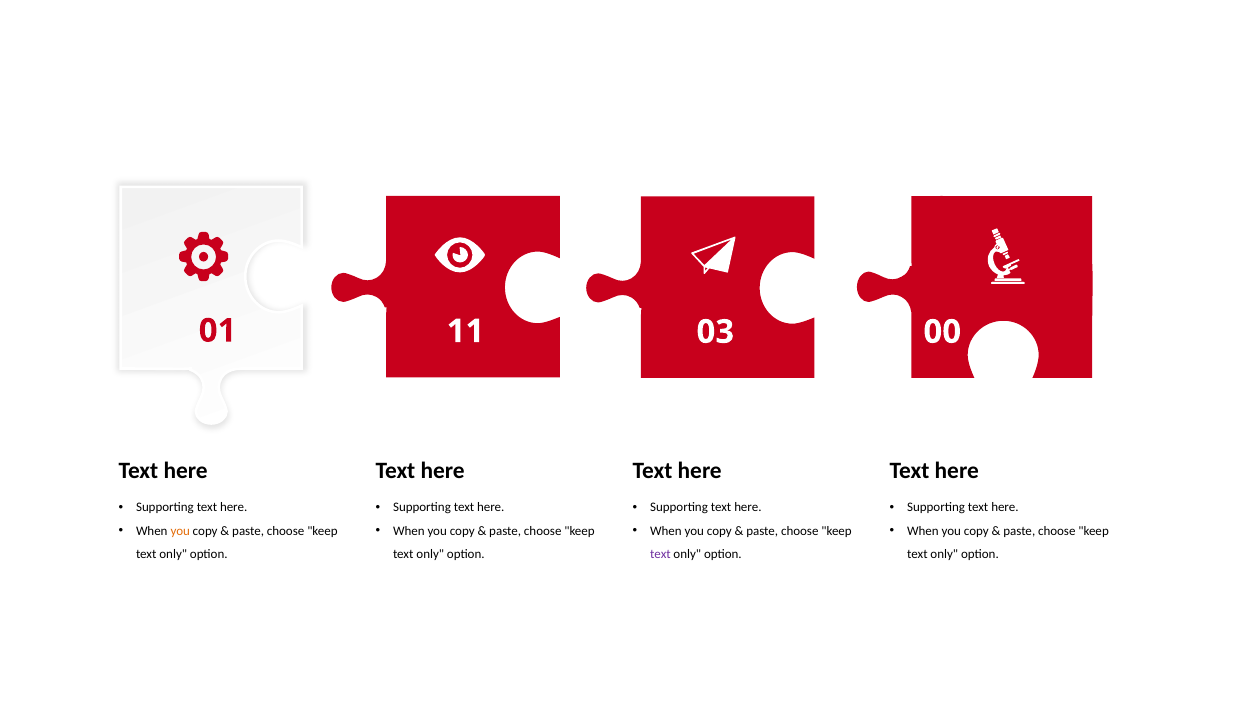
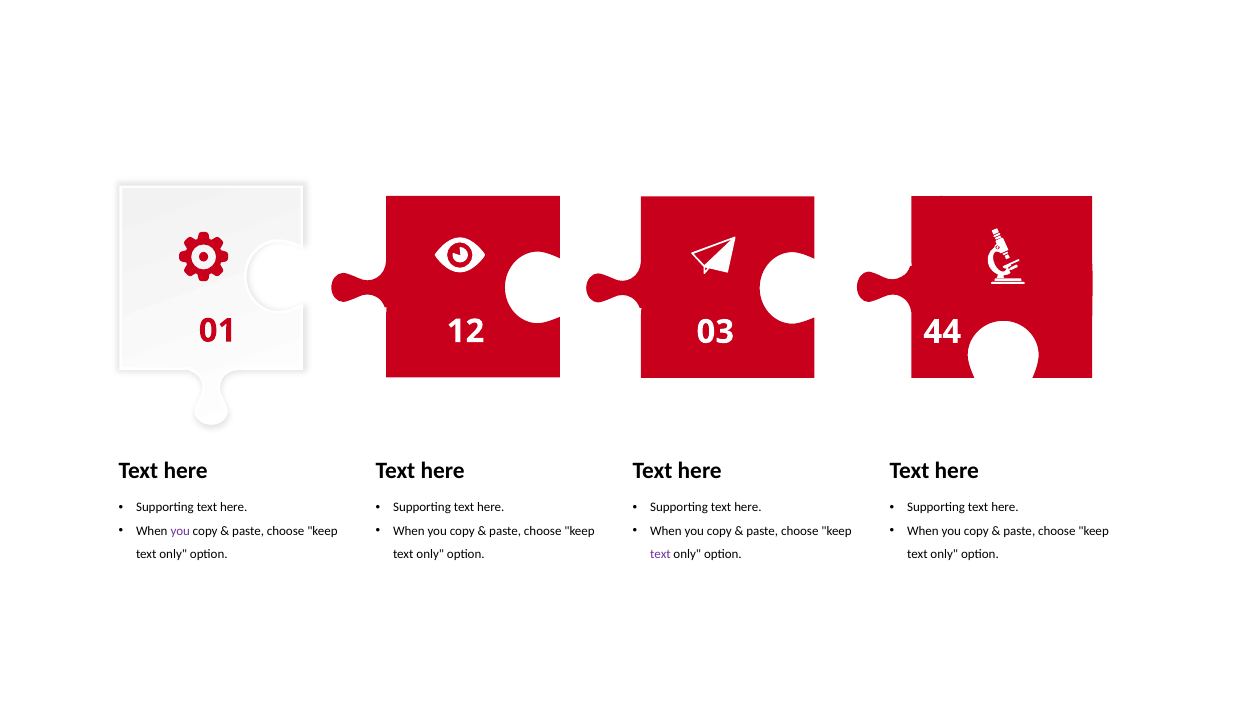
11: 11 -> 12
00: 00 -> 44
you at (180, 531) colour: orange -> purple
